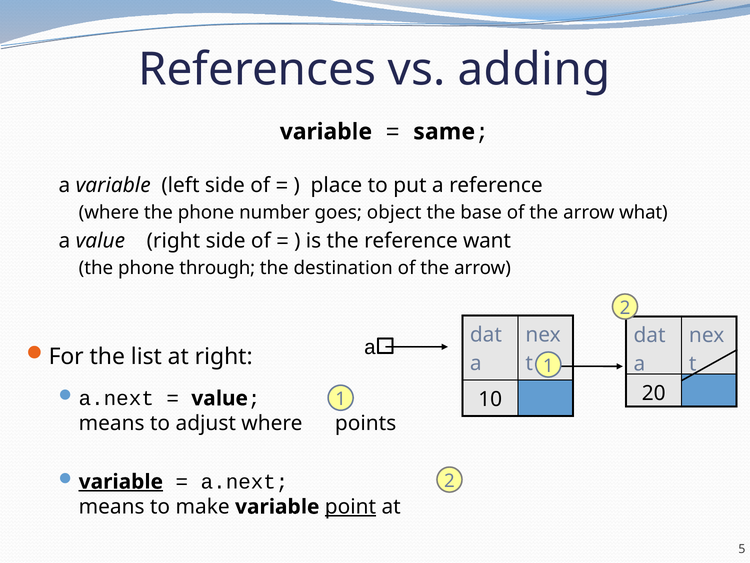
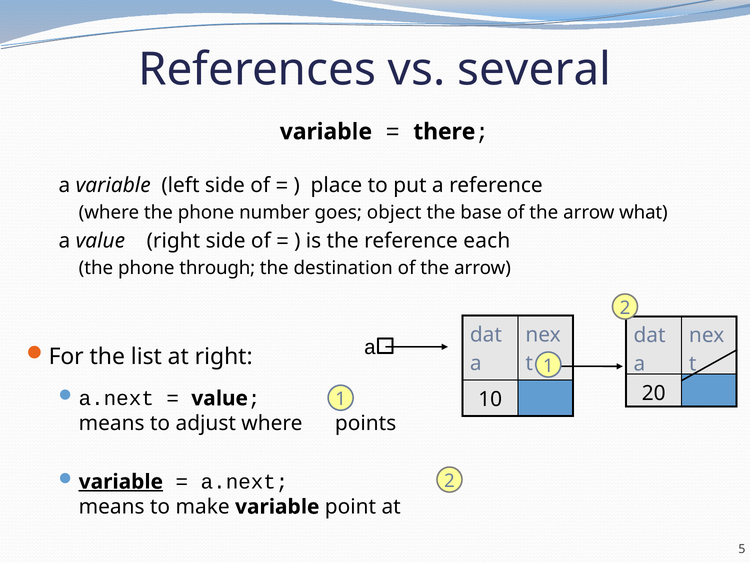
adding: adding -> several
same: same -> there
want: want -> each
point underline: present -> none
